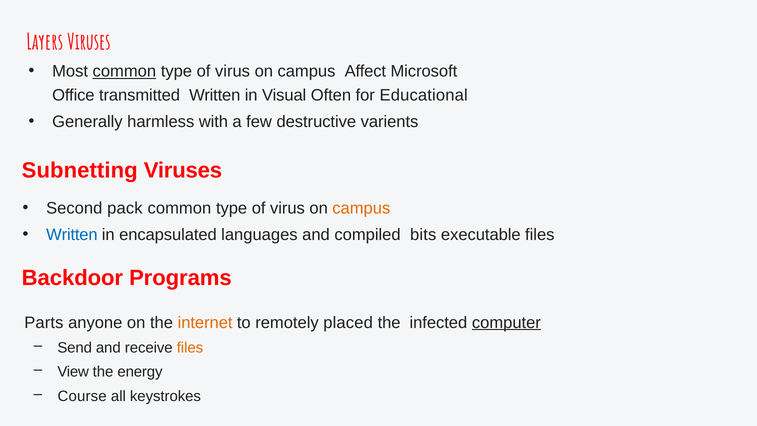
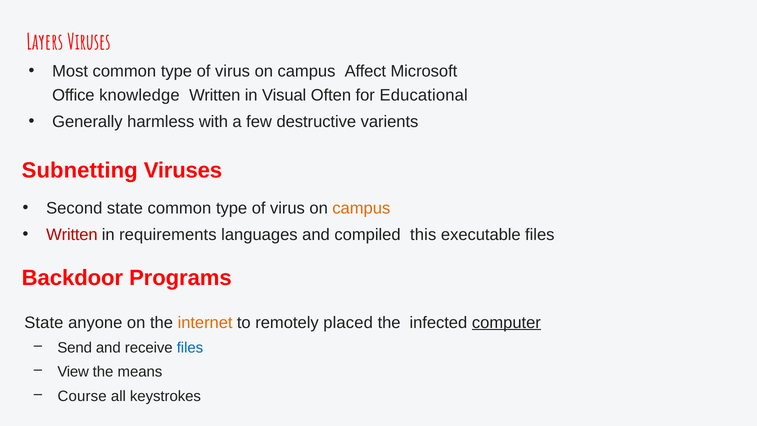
common at (124, 71) underline: present -> none
transmitted: transmitted -> knowledge
Second pack: pack -> state
Written at (72, 235) colour: blue -> red
encapsulated: encapsulated -> requirements
bits: bits -> this
Parts at (44, 322): Parts -> State
files at (190, 347) colour: orange -> blue
energy: energy -> means
